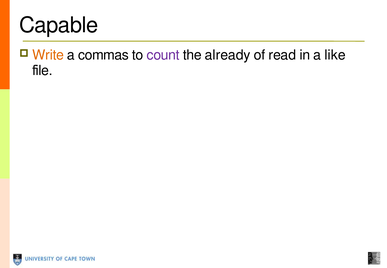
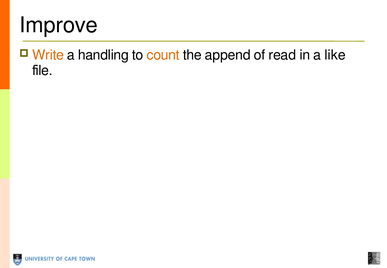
Capable: Capable -> Improve
commas: commas -> handling
count colour: purple -> orange
already: already -> append
